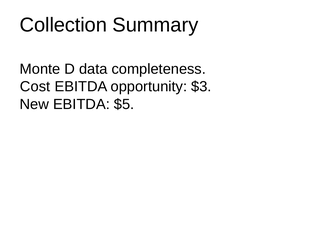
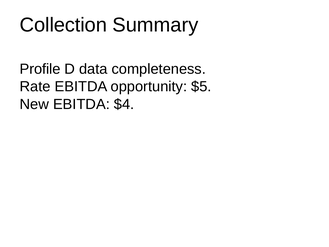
Monte: Monte -> Profile
Cost: Cost -> Rate
$3: $3 -> $5
$5: $5 -> $4
